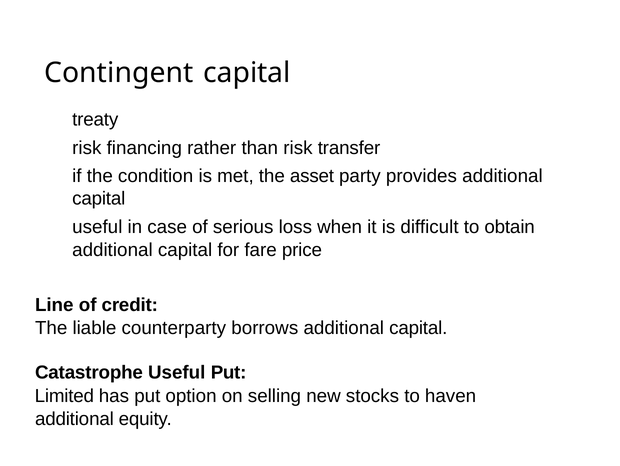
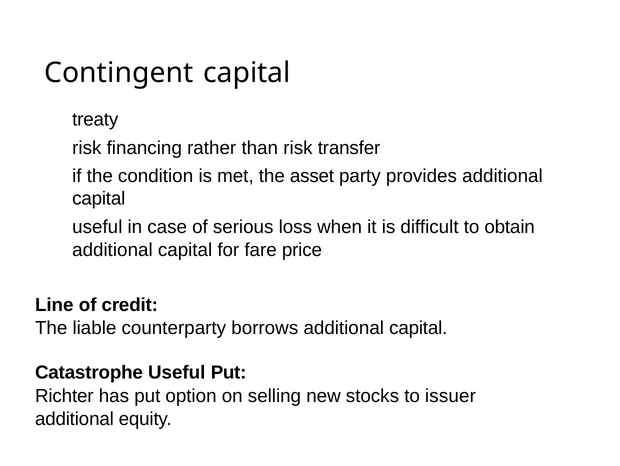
Limited: Limited -> Richter
haven: haven -> issuer
